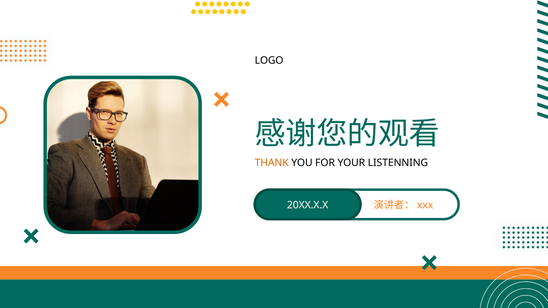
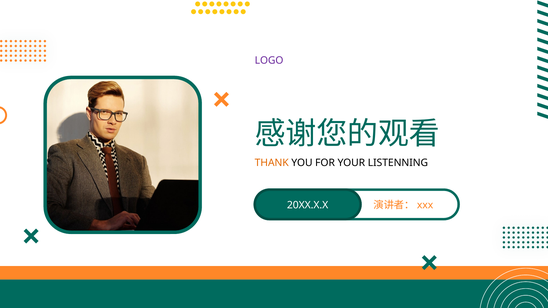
LOGO colour: black -> purple
